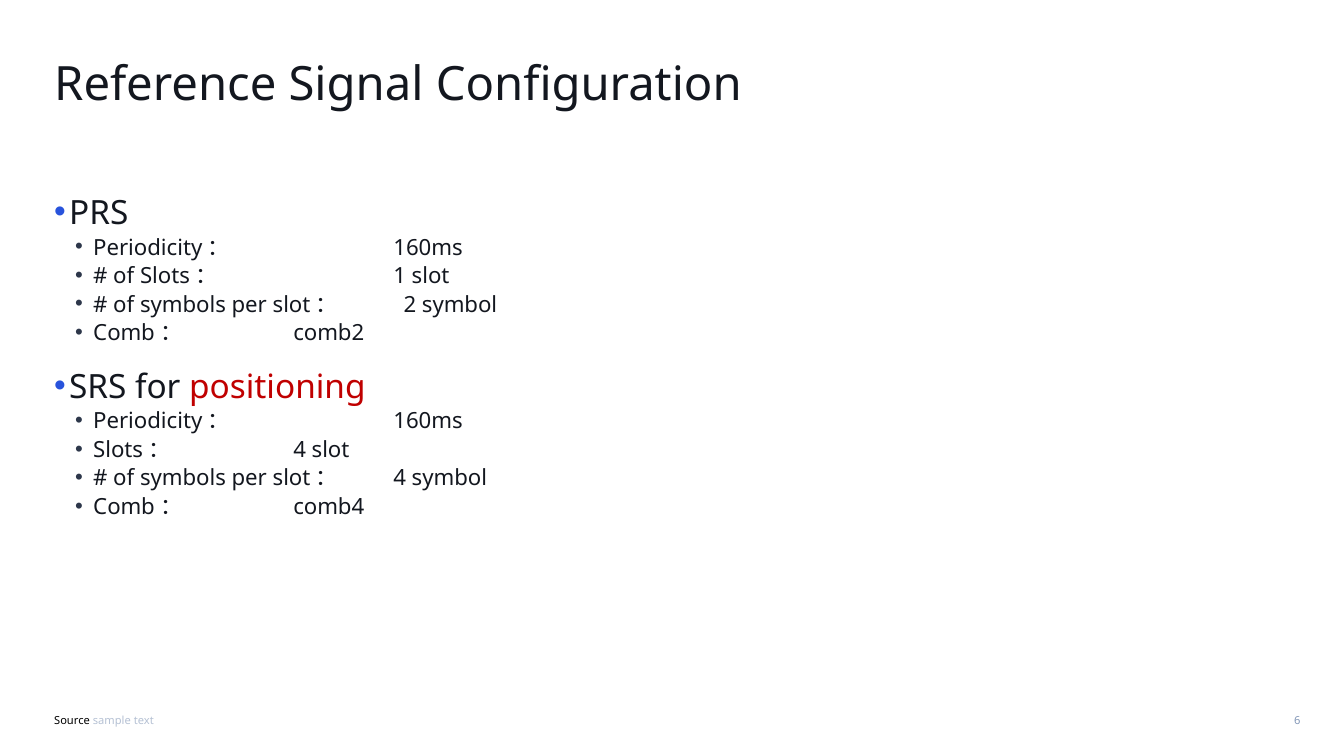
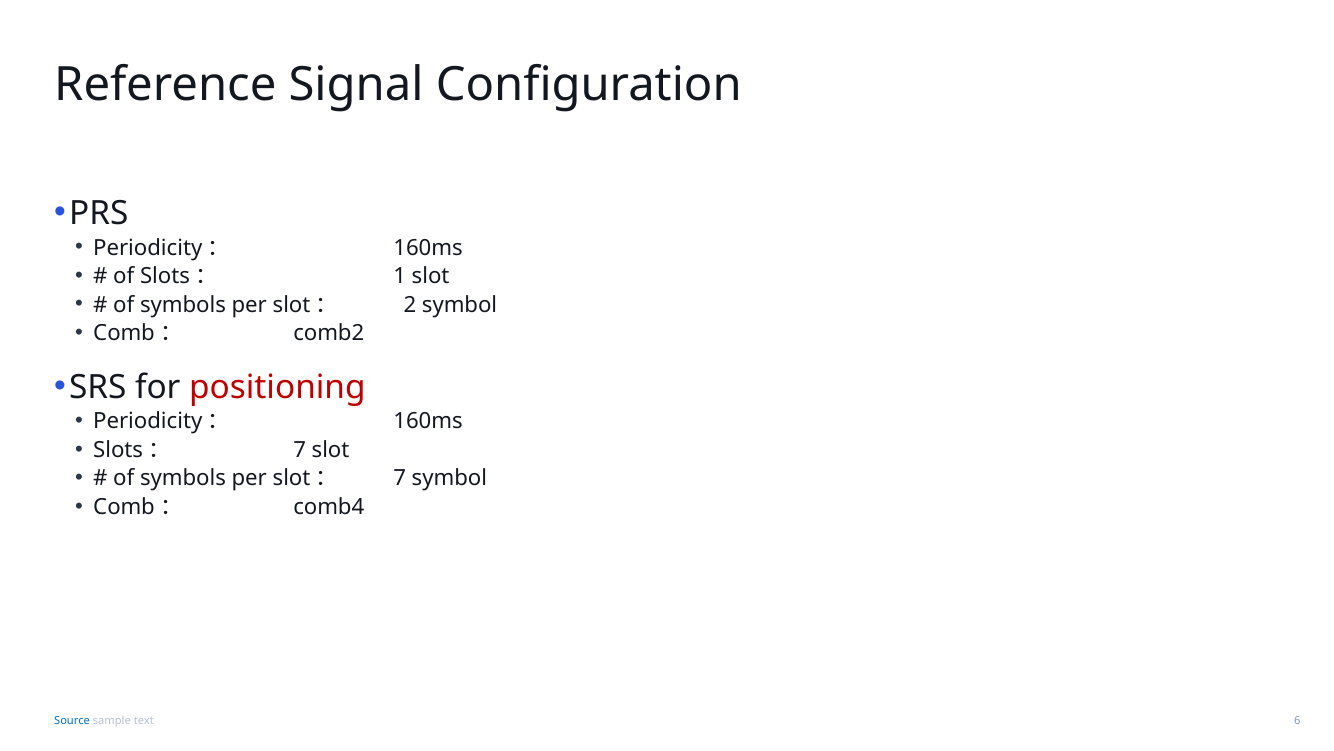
Slots： 4: 4 -> 7
4 at (400, 478): 4 -> 7
Source colour: black -> blue
